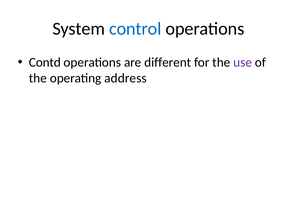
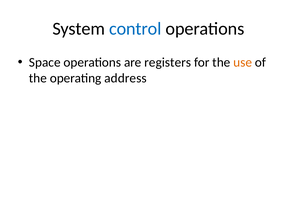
Contd: Contd -> Space
different: different -> registers
use colour: purple -> orange
